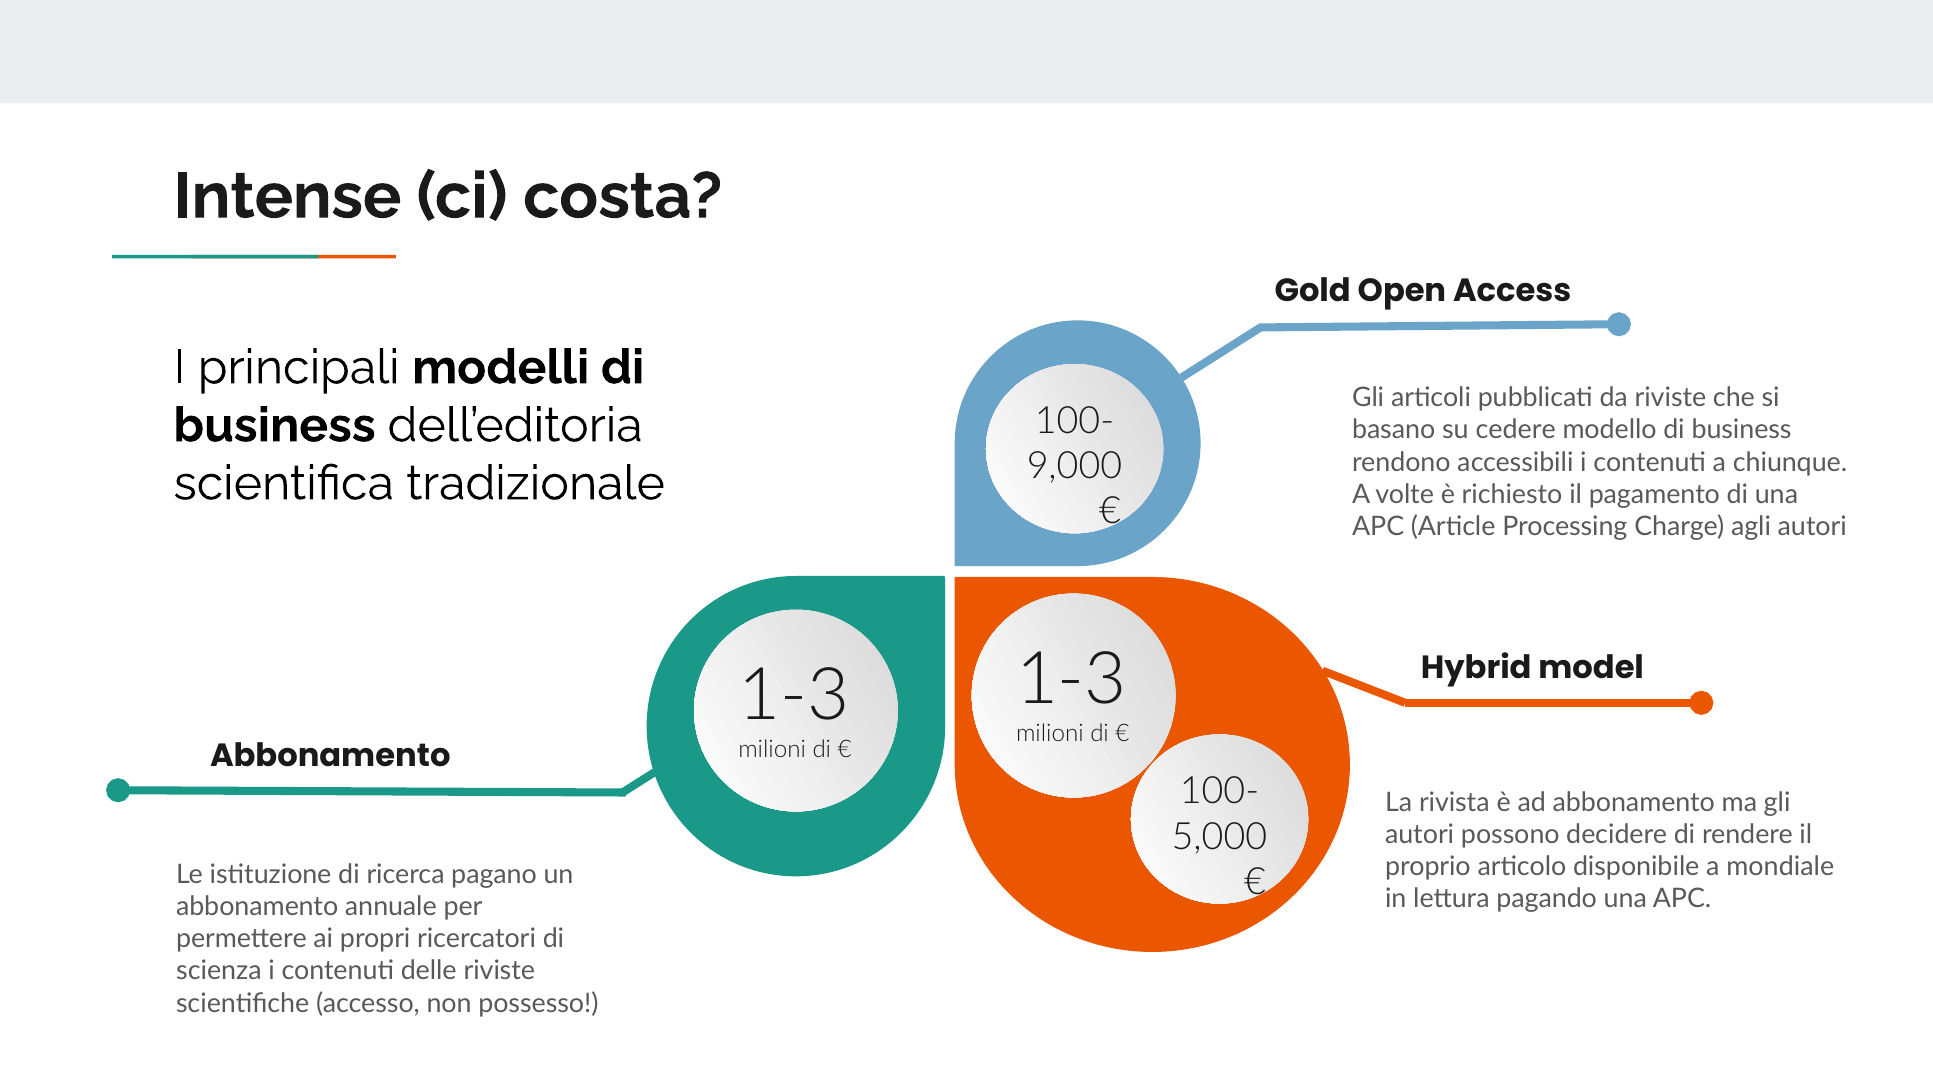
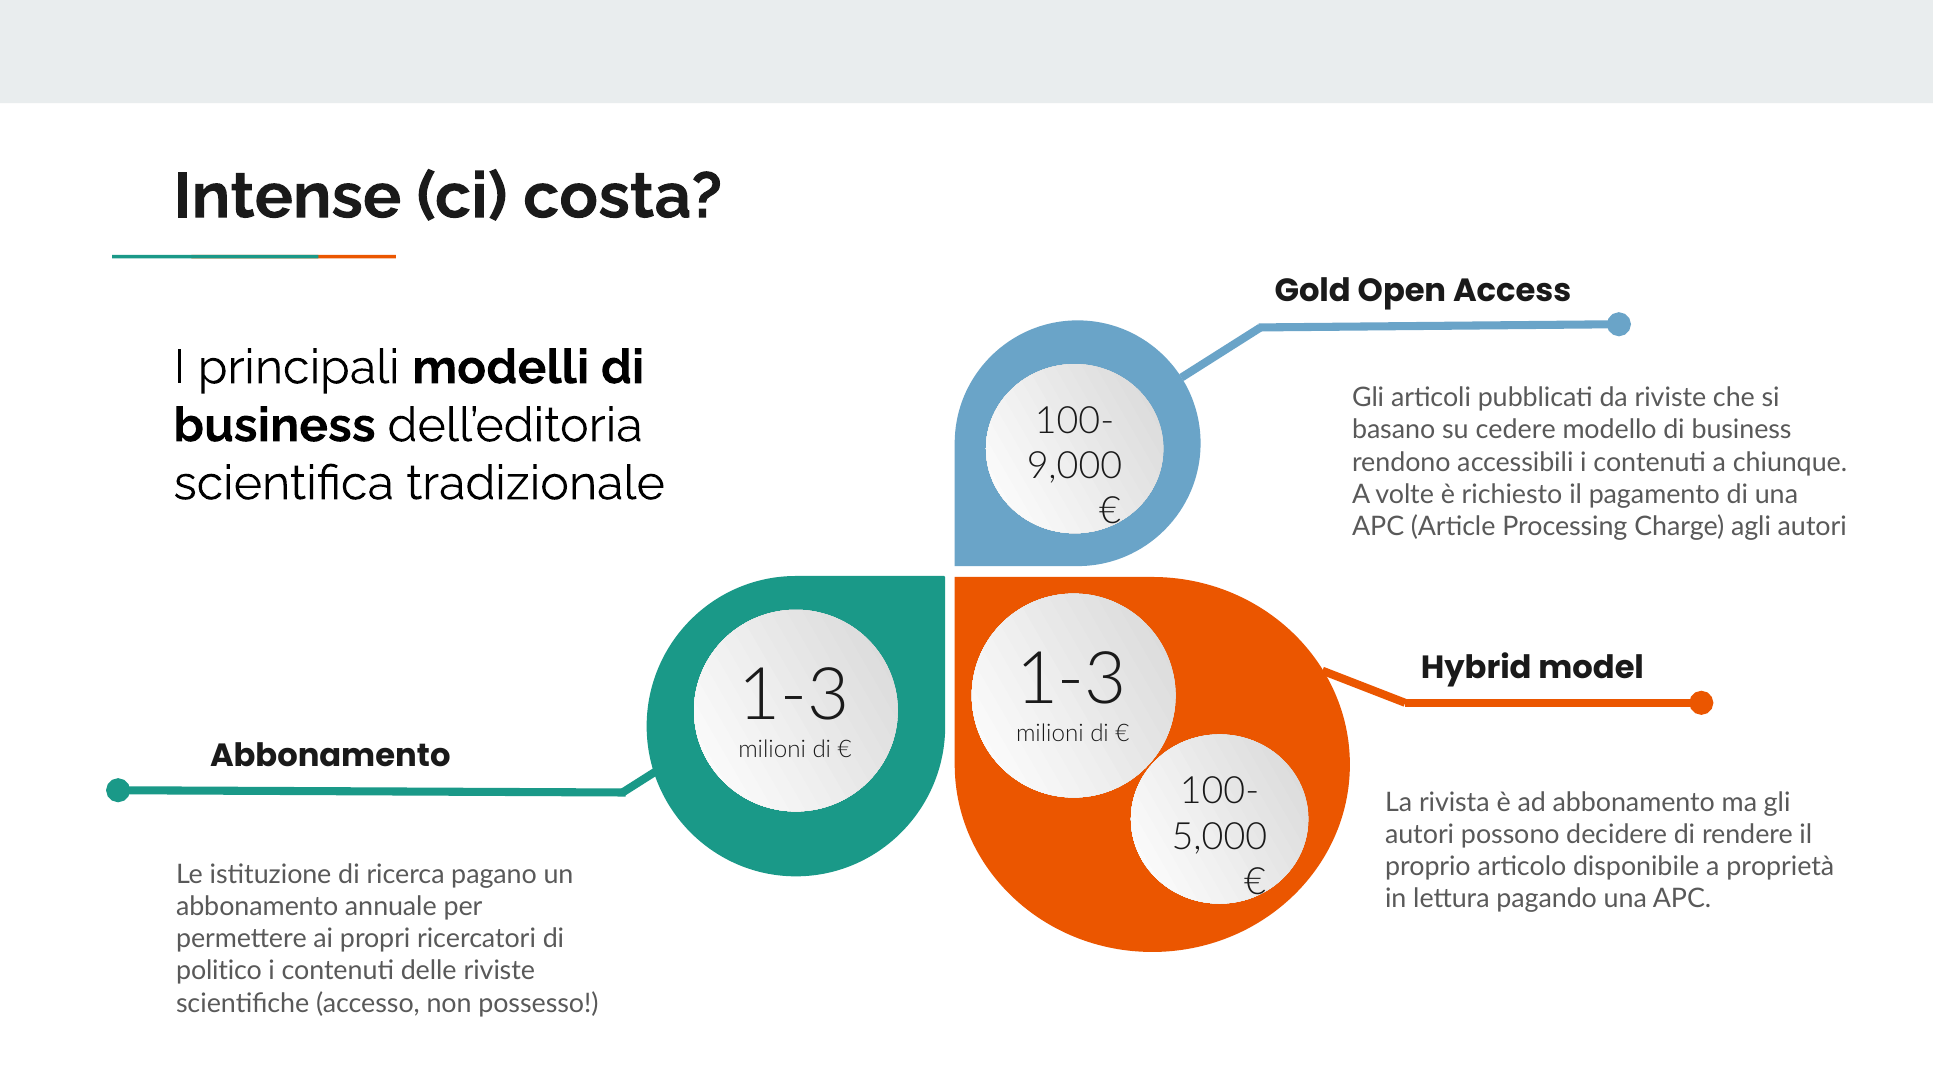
mondiale: mondiale -> proprietà
scienza: scienza -> politico
